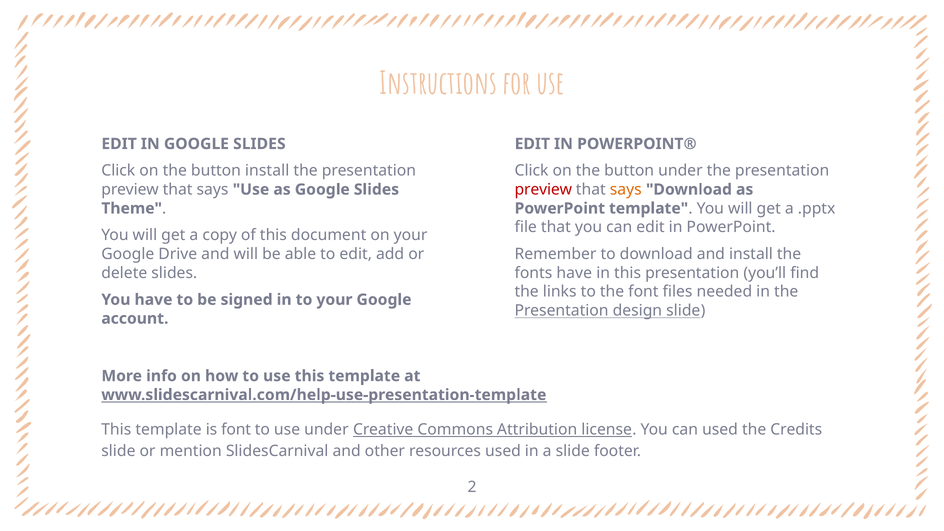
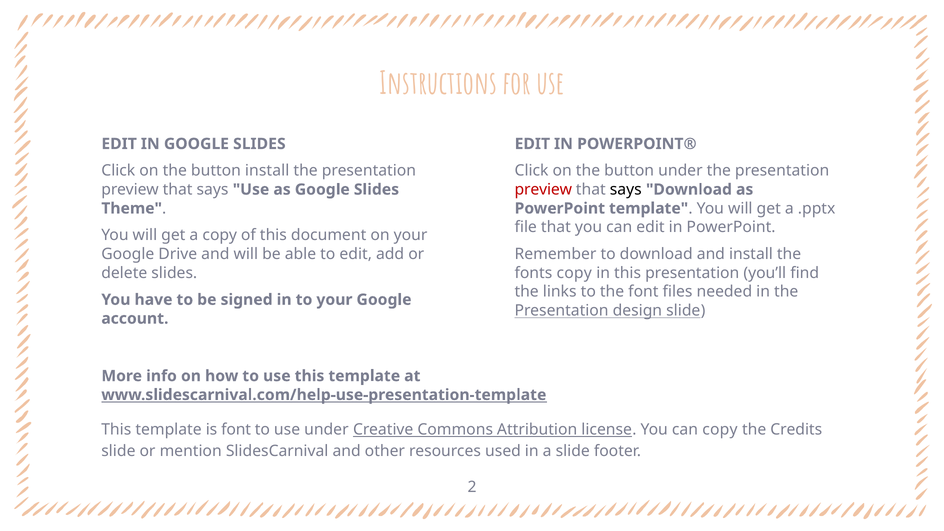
says at (626, 190) colour: orange -> black
fonts have: have -> copy
can used: used -> copy
